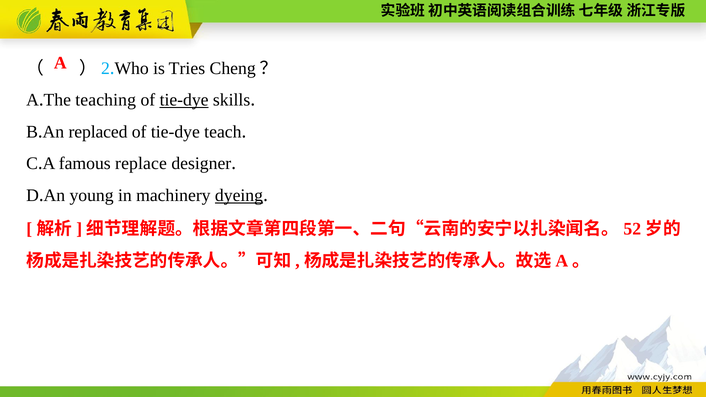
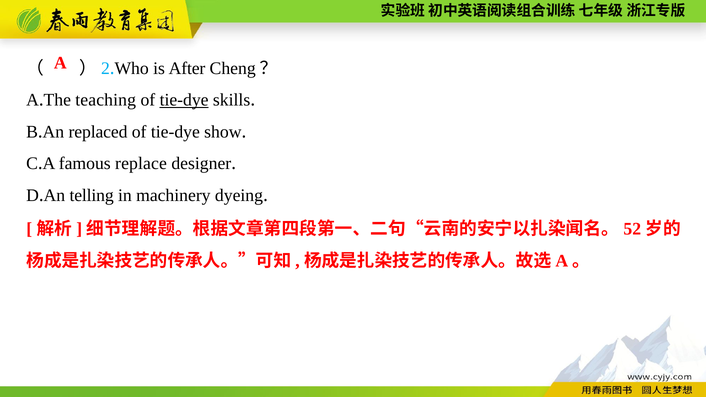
Tries: Tries -> After
teach: teach -> show
young: young -> telling
dyeing underline: present -> none
